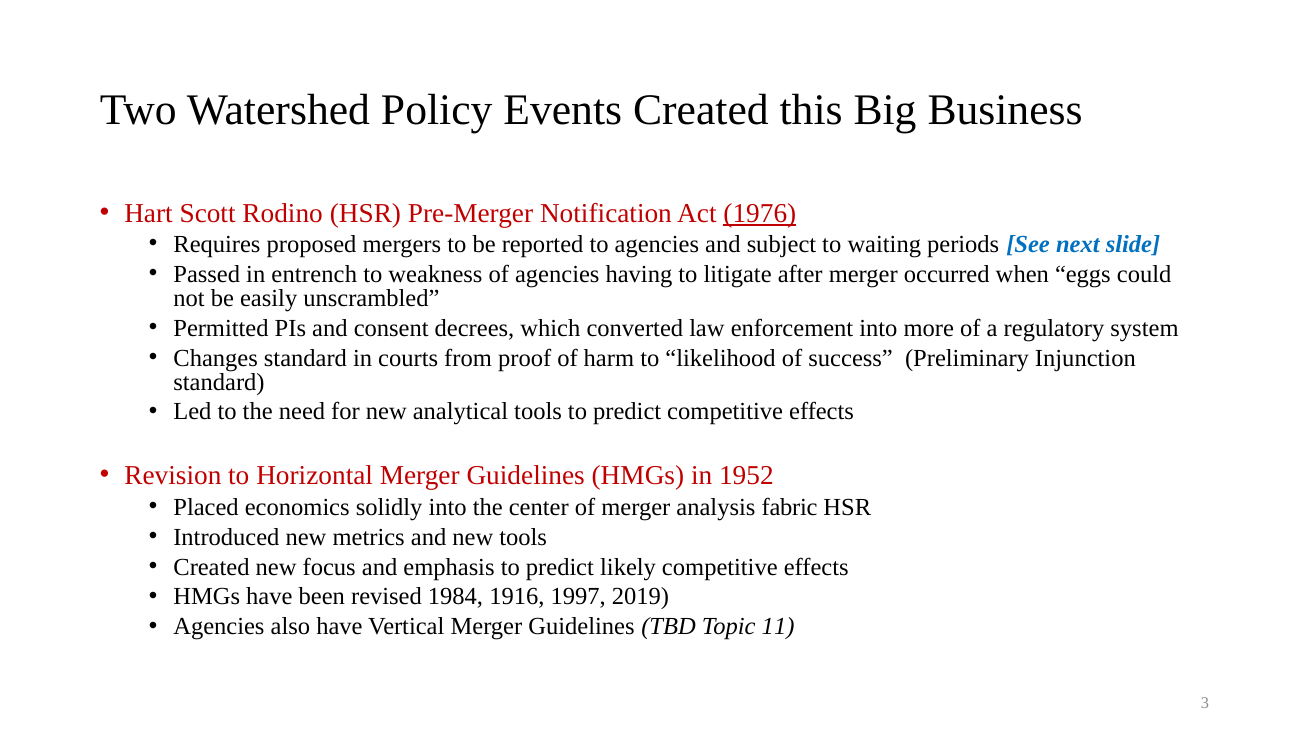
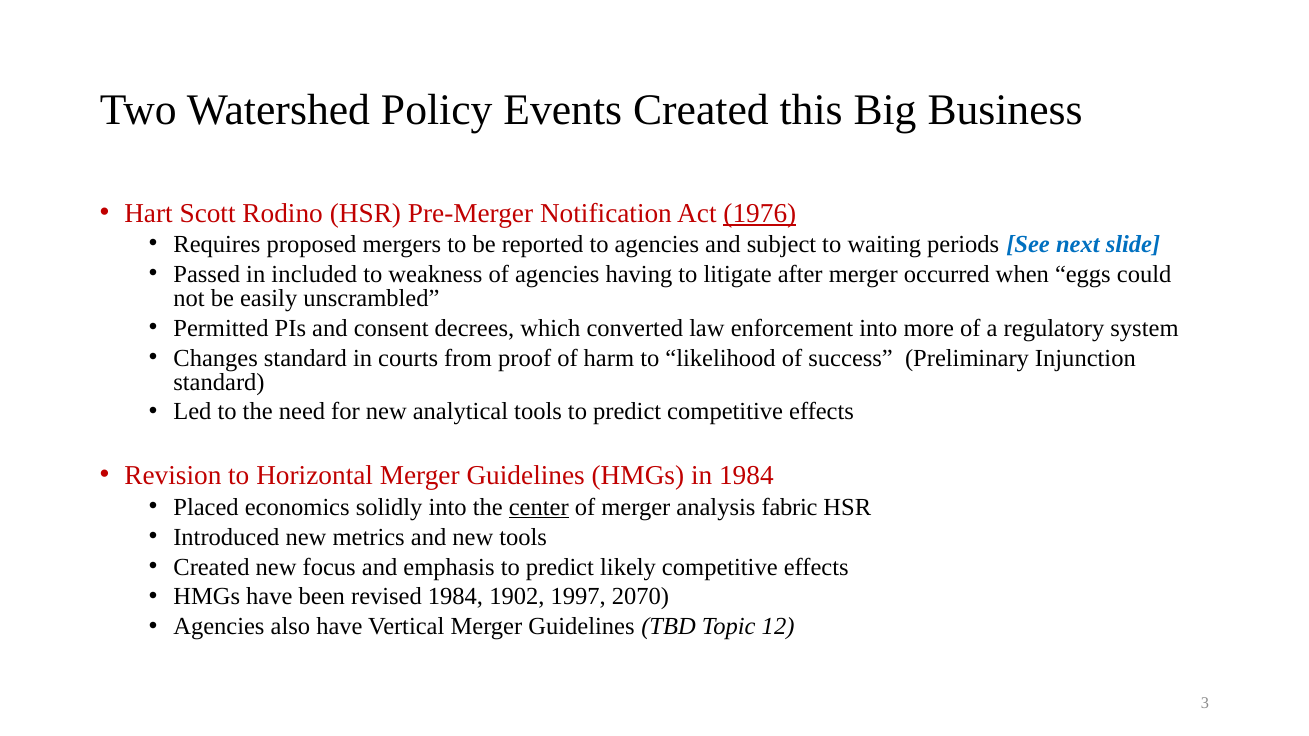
entrench: entrench -> included
in 1952: 1952 -> 1984
center underline: none -> present
1916: 1916 -> 1902
2019: 2019 -> 2070
11: 11 -> 12
